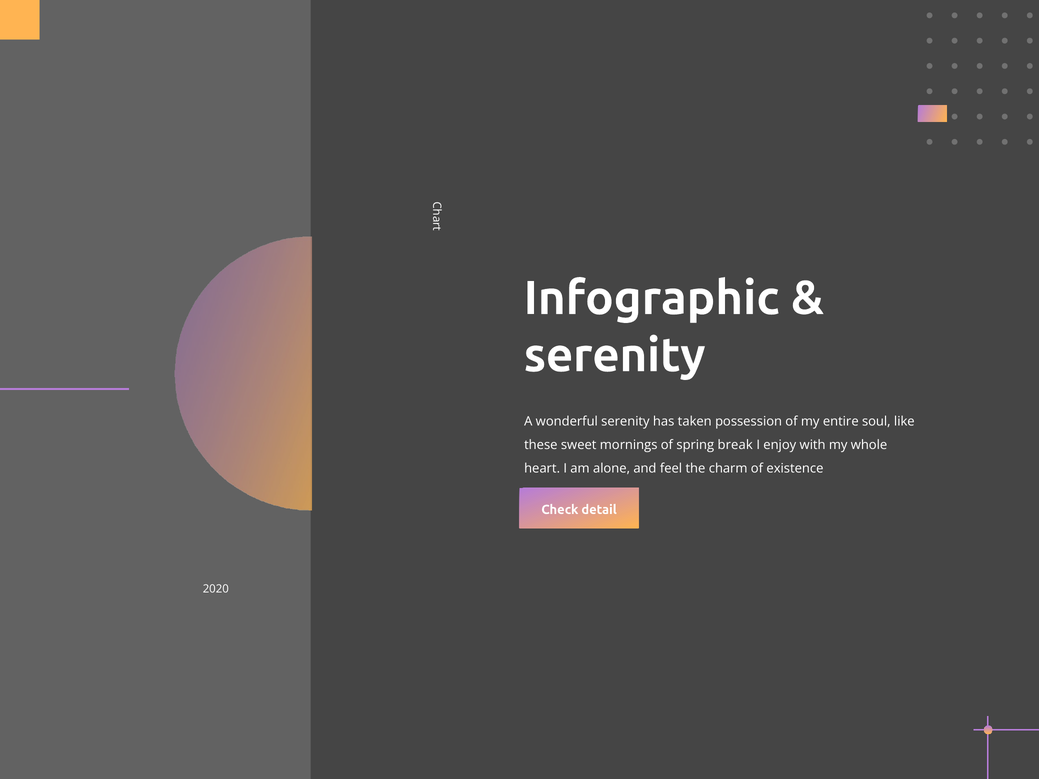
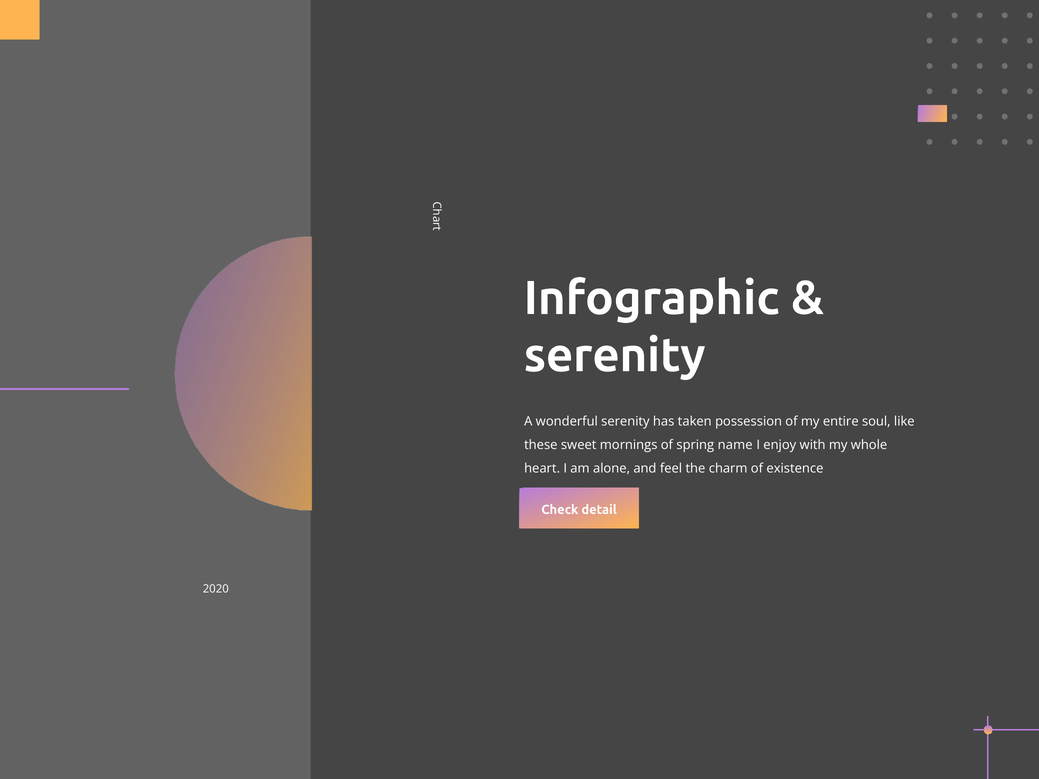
break: break -> name
